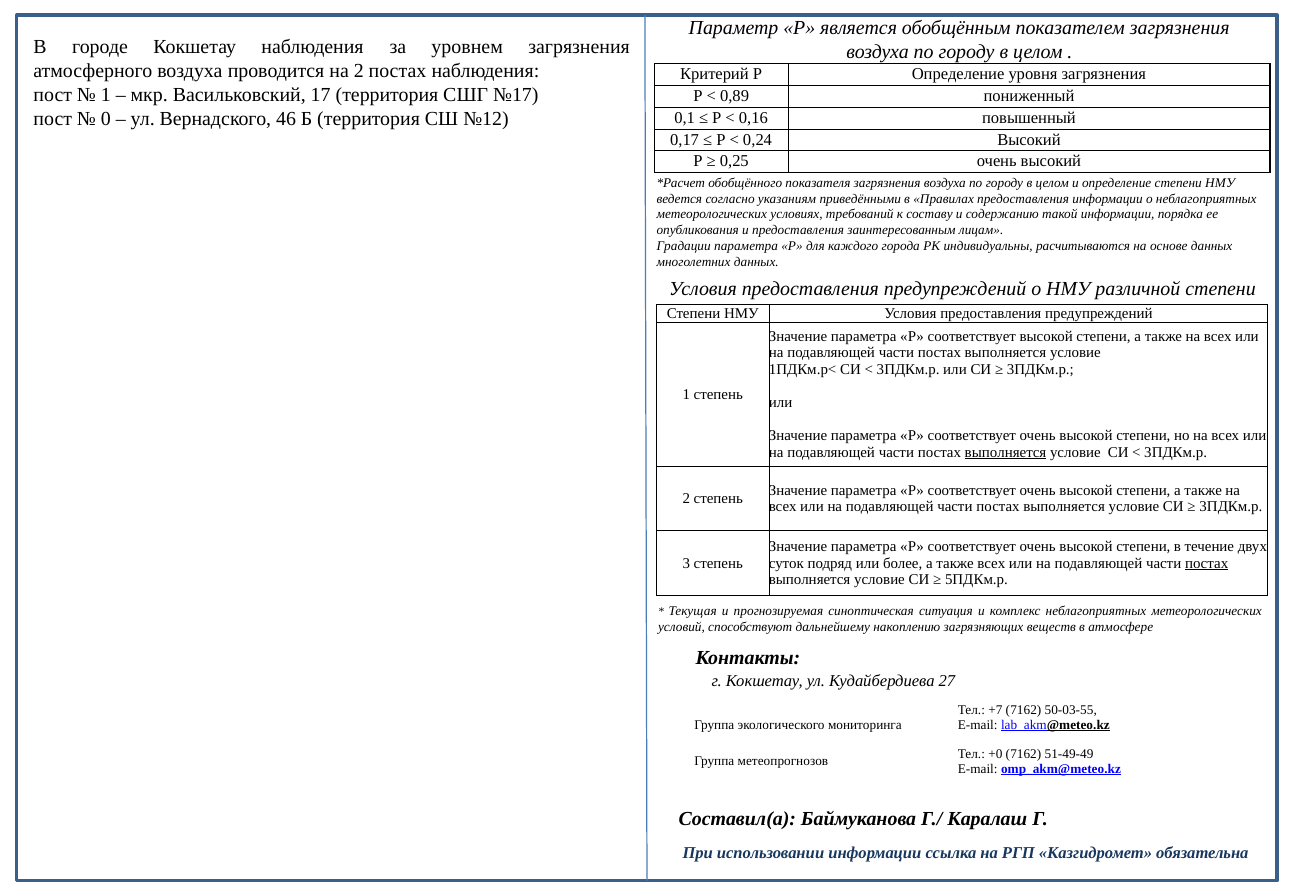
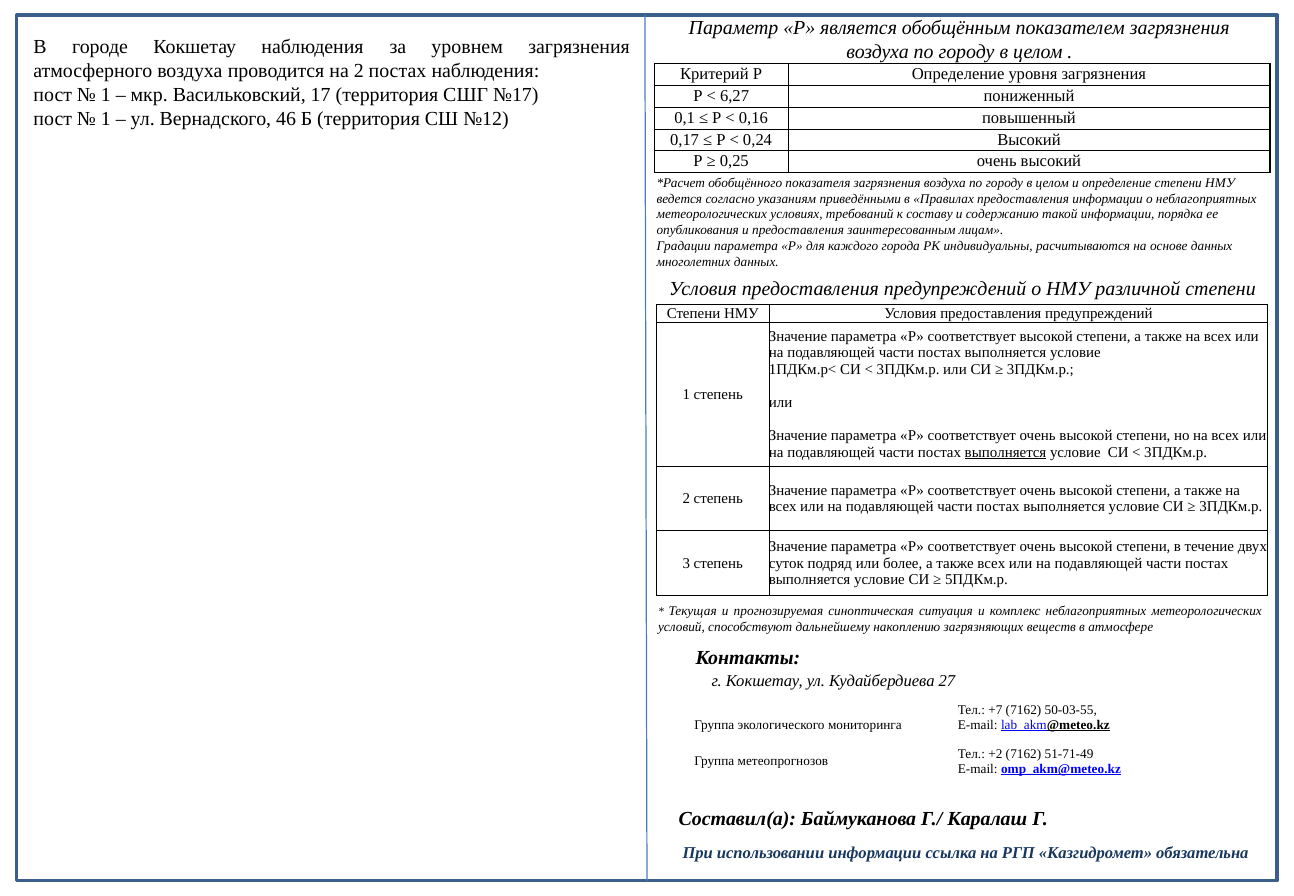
0,89: 0,89 -> 6,27
0 at (106, 119): 0 -> 1
постах at (1207, 563) underline: present -> none
+0: +0 -> +2
51-49-49: 51-49-49 -> 51-71-49
